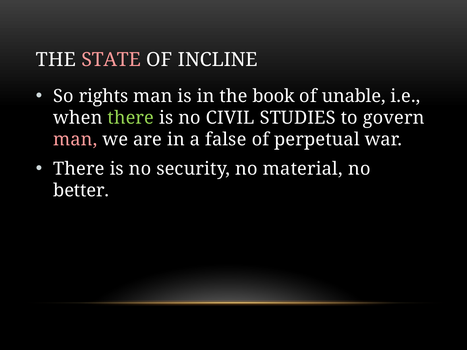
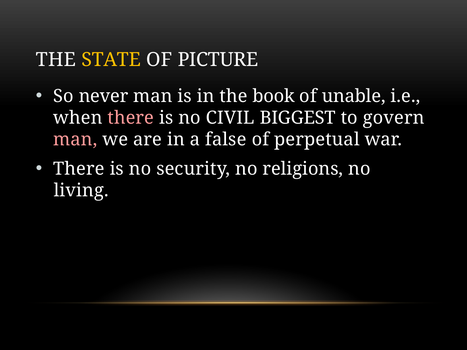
STATE colour: pink -> yellow
INCLINE: INCLINE -> PICTURE
rights: rights -> never
there at (131, 118) colour: light green -> pink
STUDIES: STUDIES -> BIGGEST
material: material -> religions
better: better -> living
